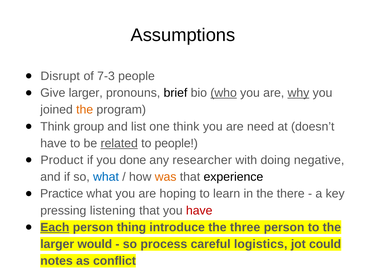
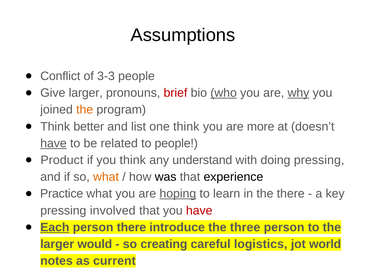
Disrupt: Disrupt -> Conflict
7-3: 7-3 -> 3-3
brief colour: black -> red
group: group -> better
need: need -> more
have at (53, 144) underline: none -> present
related underline: present -> none
you done: done -> think
researcher: researcher -> understand
doing negative: negative -> pressing
what at (106, 177) colour: blue -> orange
was colour: orange -> black
hoping underline: none -> present
listening: listening -> involved
person thing: thing -> there
process: process -> creating
could: could -> world
conflict: conflict -> current
